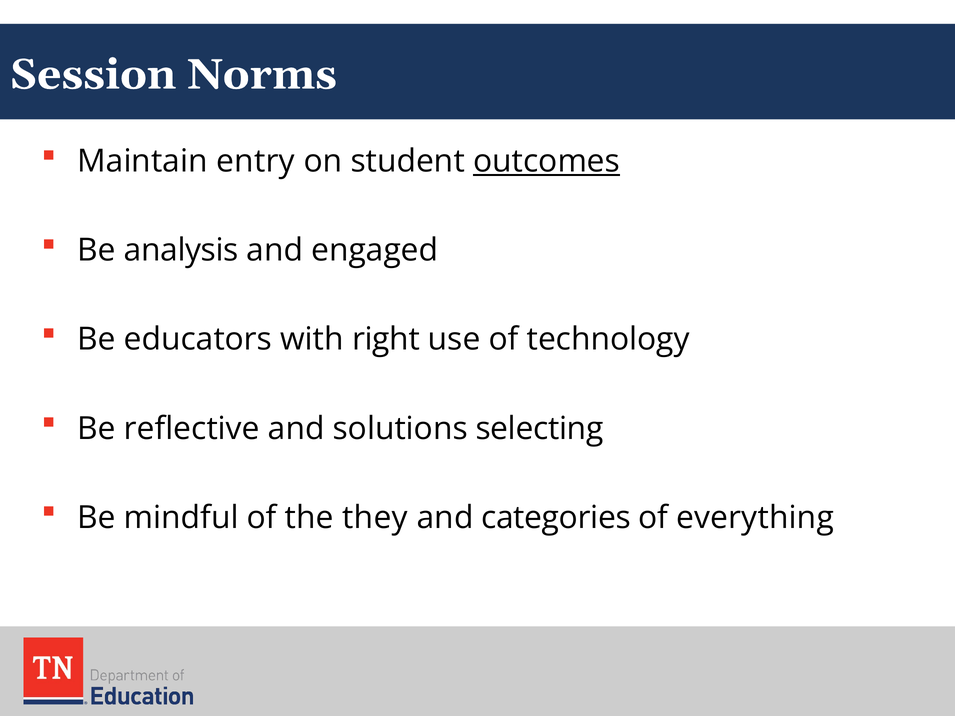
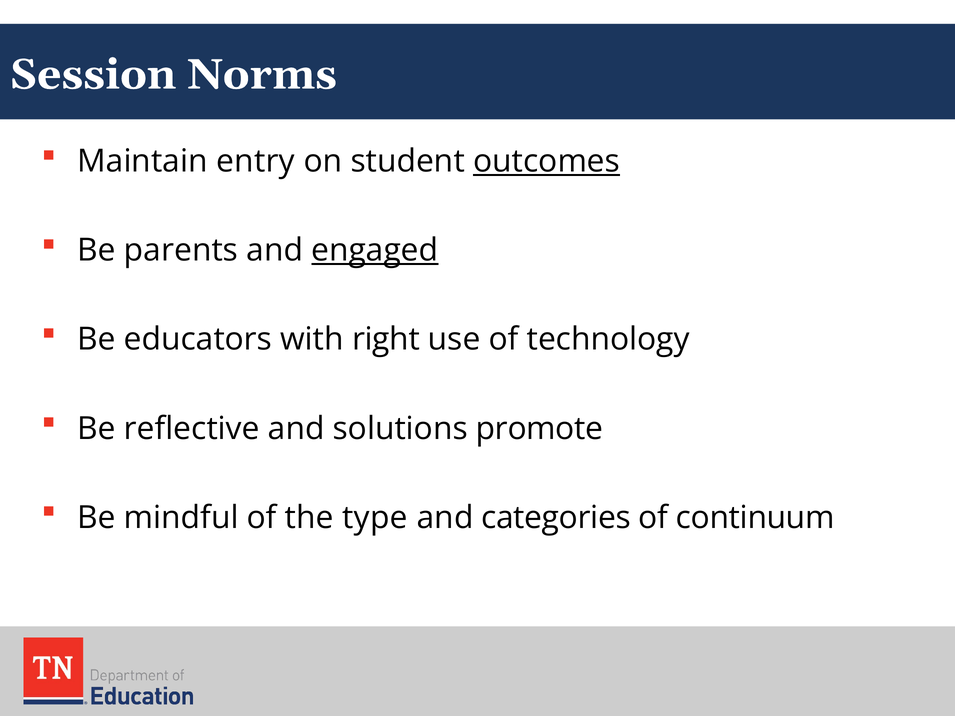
analysis: analysis -> parents
engaged underline: none -> present
selecting: selecting -> promote
they: they -> type
everything: everything -> continuum
